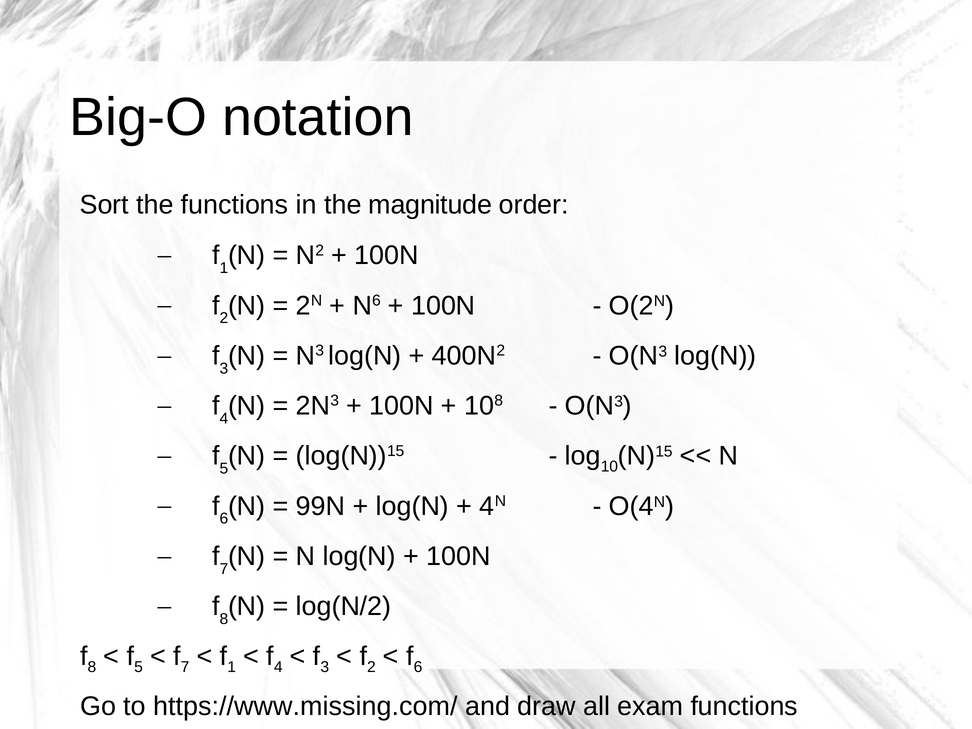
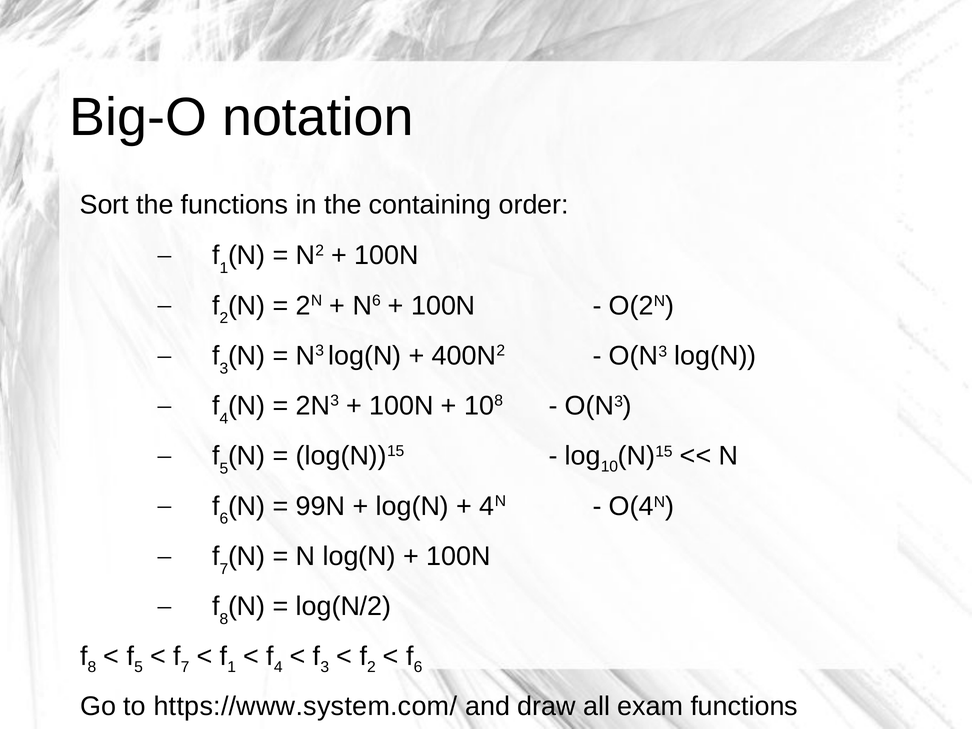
magnitude: magnitude -> containing
https://www.missing.com/: https://www.missing.com/ -> https://www.system.com/
